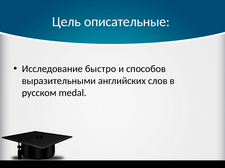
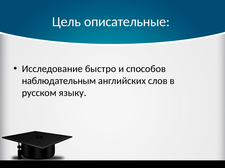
выразительными: выразительными -> наблюдательным
medal: medal -> языку
